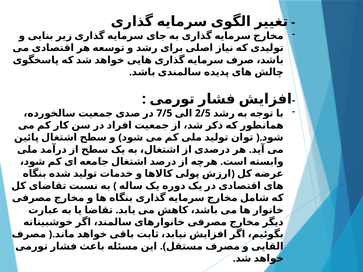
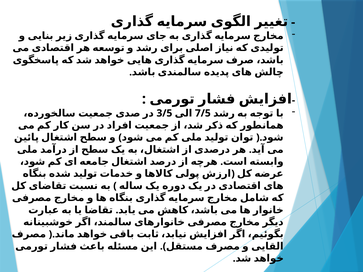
7/5: 7/5 -> 3/5
2/5: 2/5 -> 7/5
